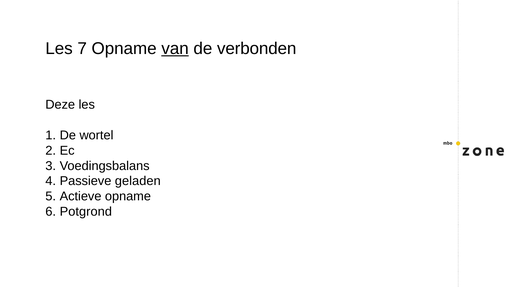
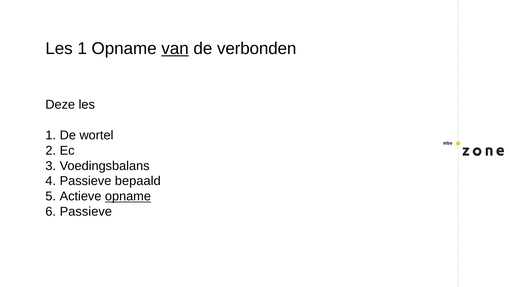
7 at (82, 49): 7 -> 1
geladen: geladen -> bepaald
opname at (128, 196) underline: none -> present
Potgrond at (86, 211): Potgrond -> Passieve
